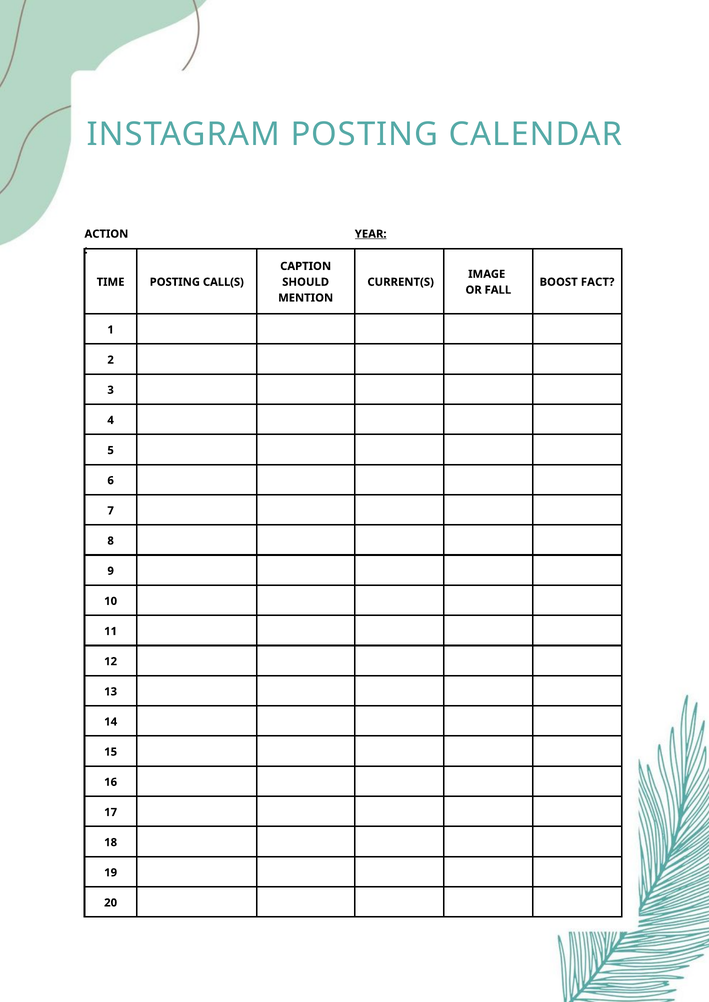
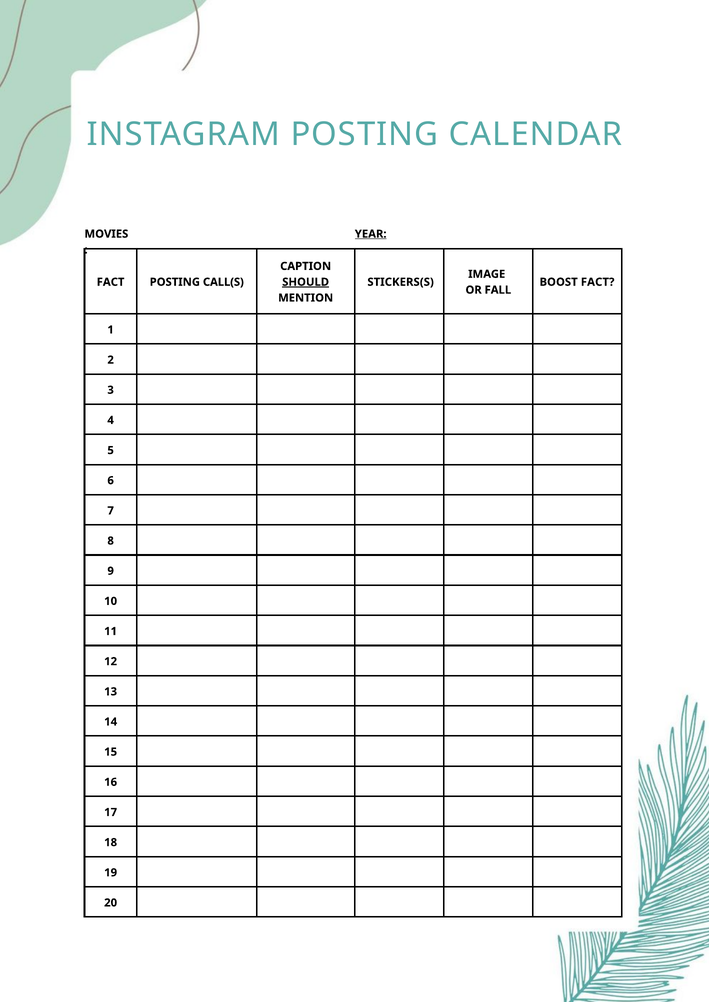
ACTION: ACTION -> MOVIES
TIME at (111, 282): TIME -> FACT
SHOULD underline: none -> present
CURRENT(S: CURRENT(S -> STICKERS(S
